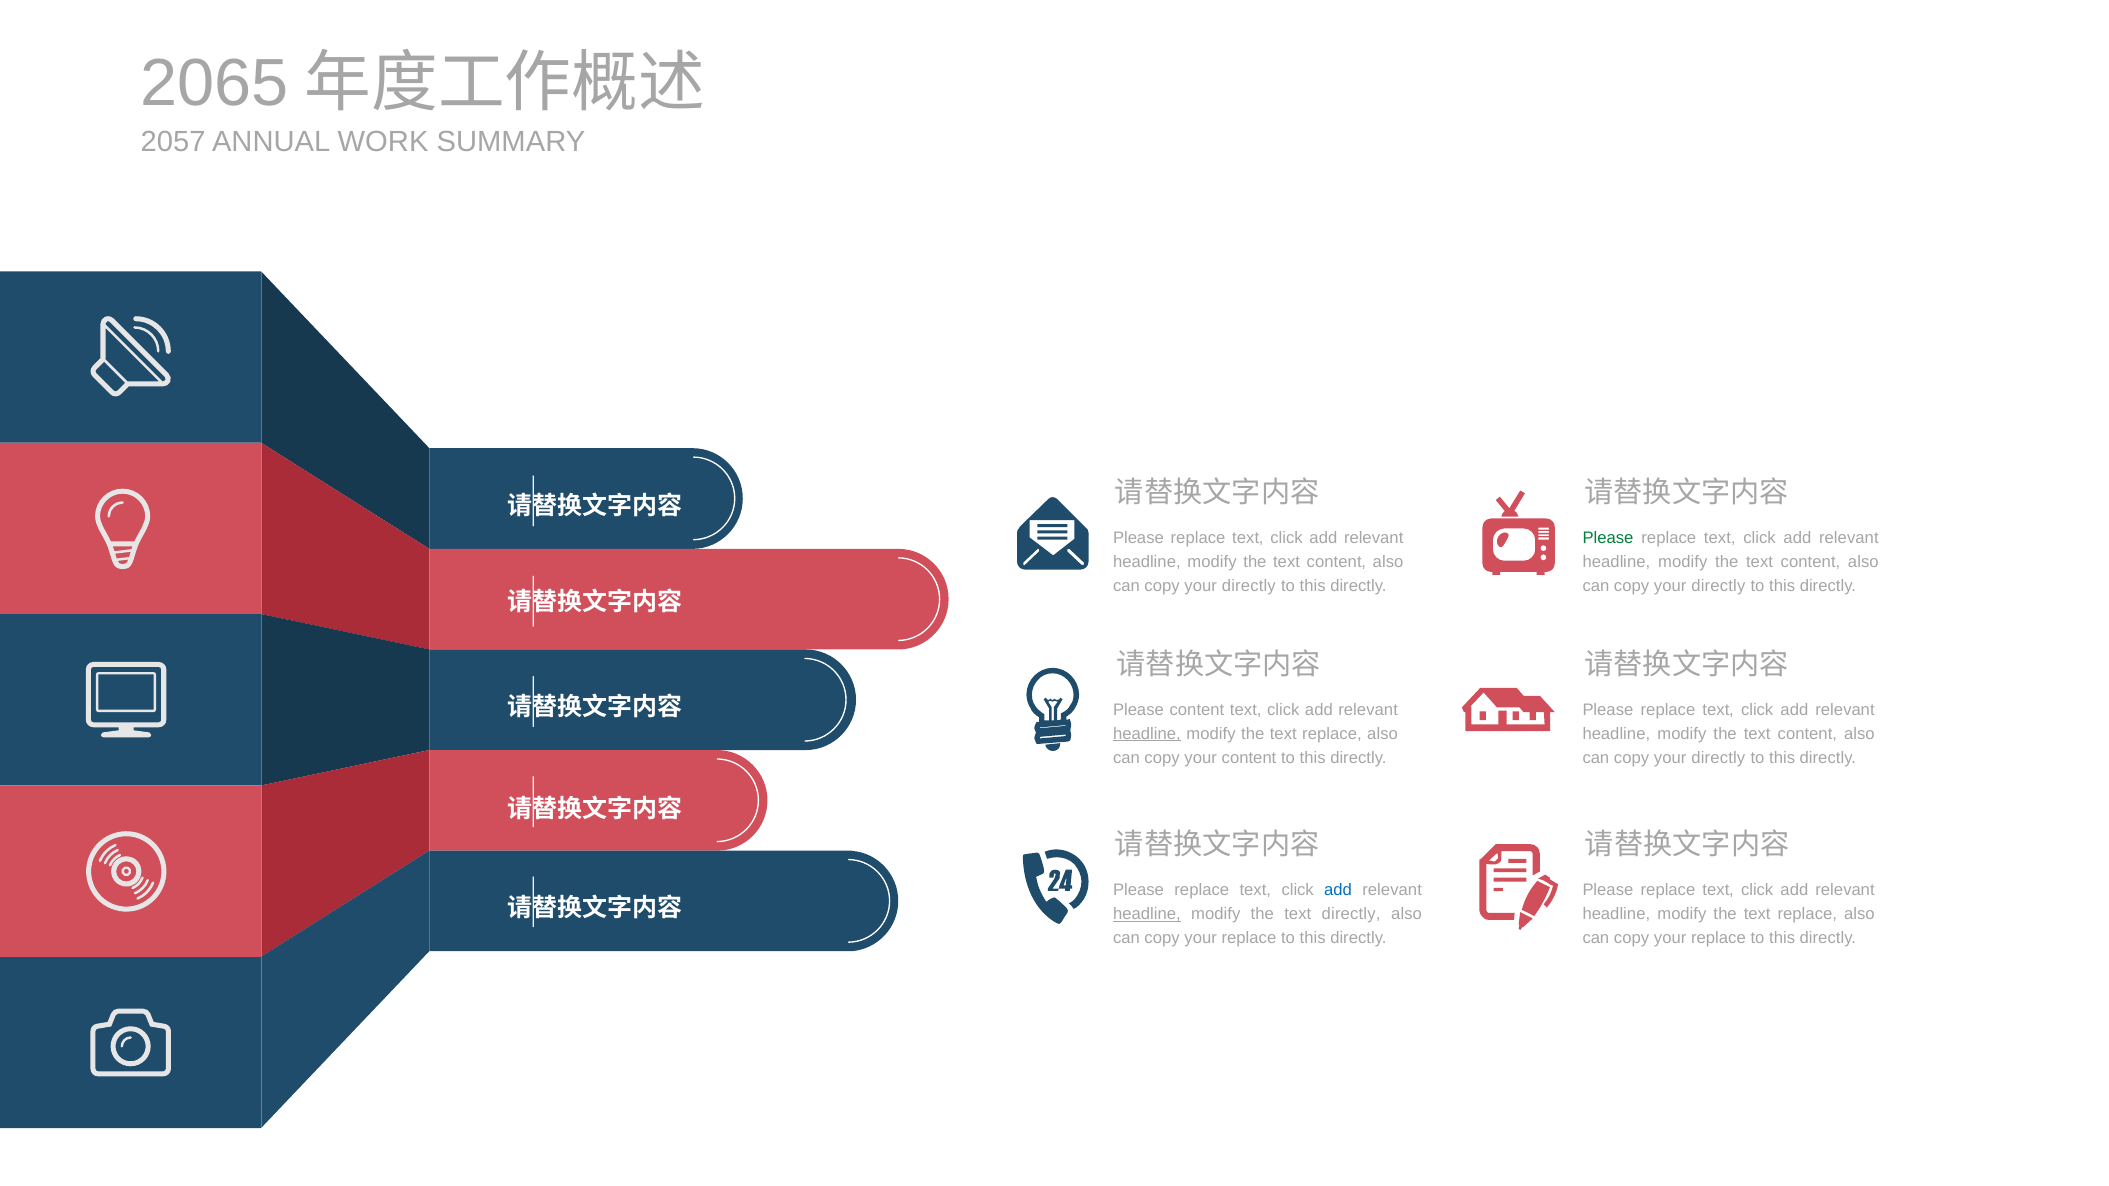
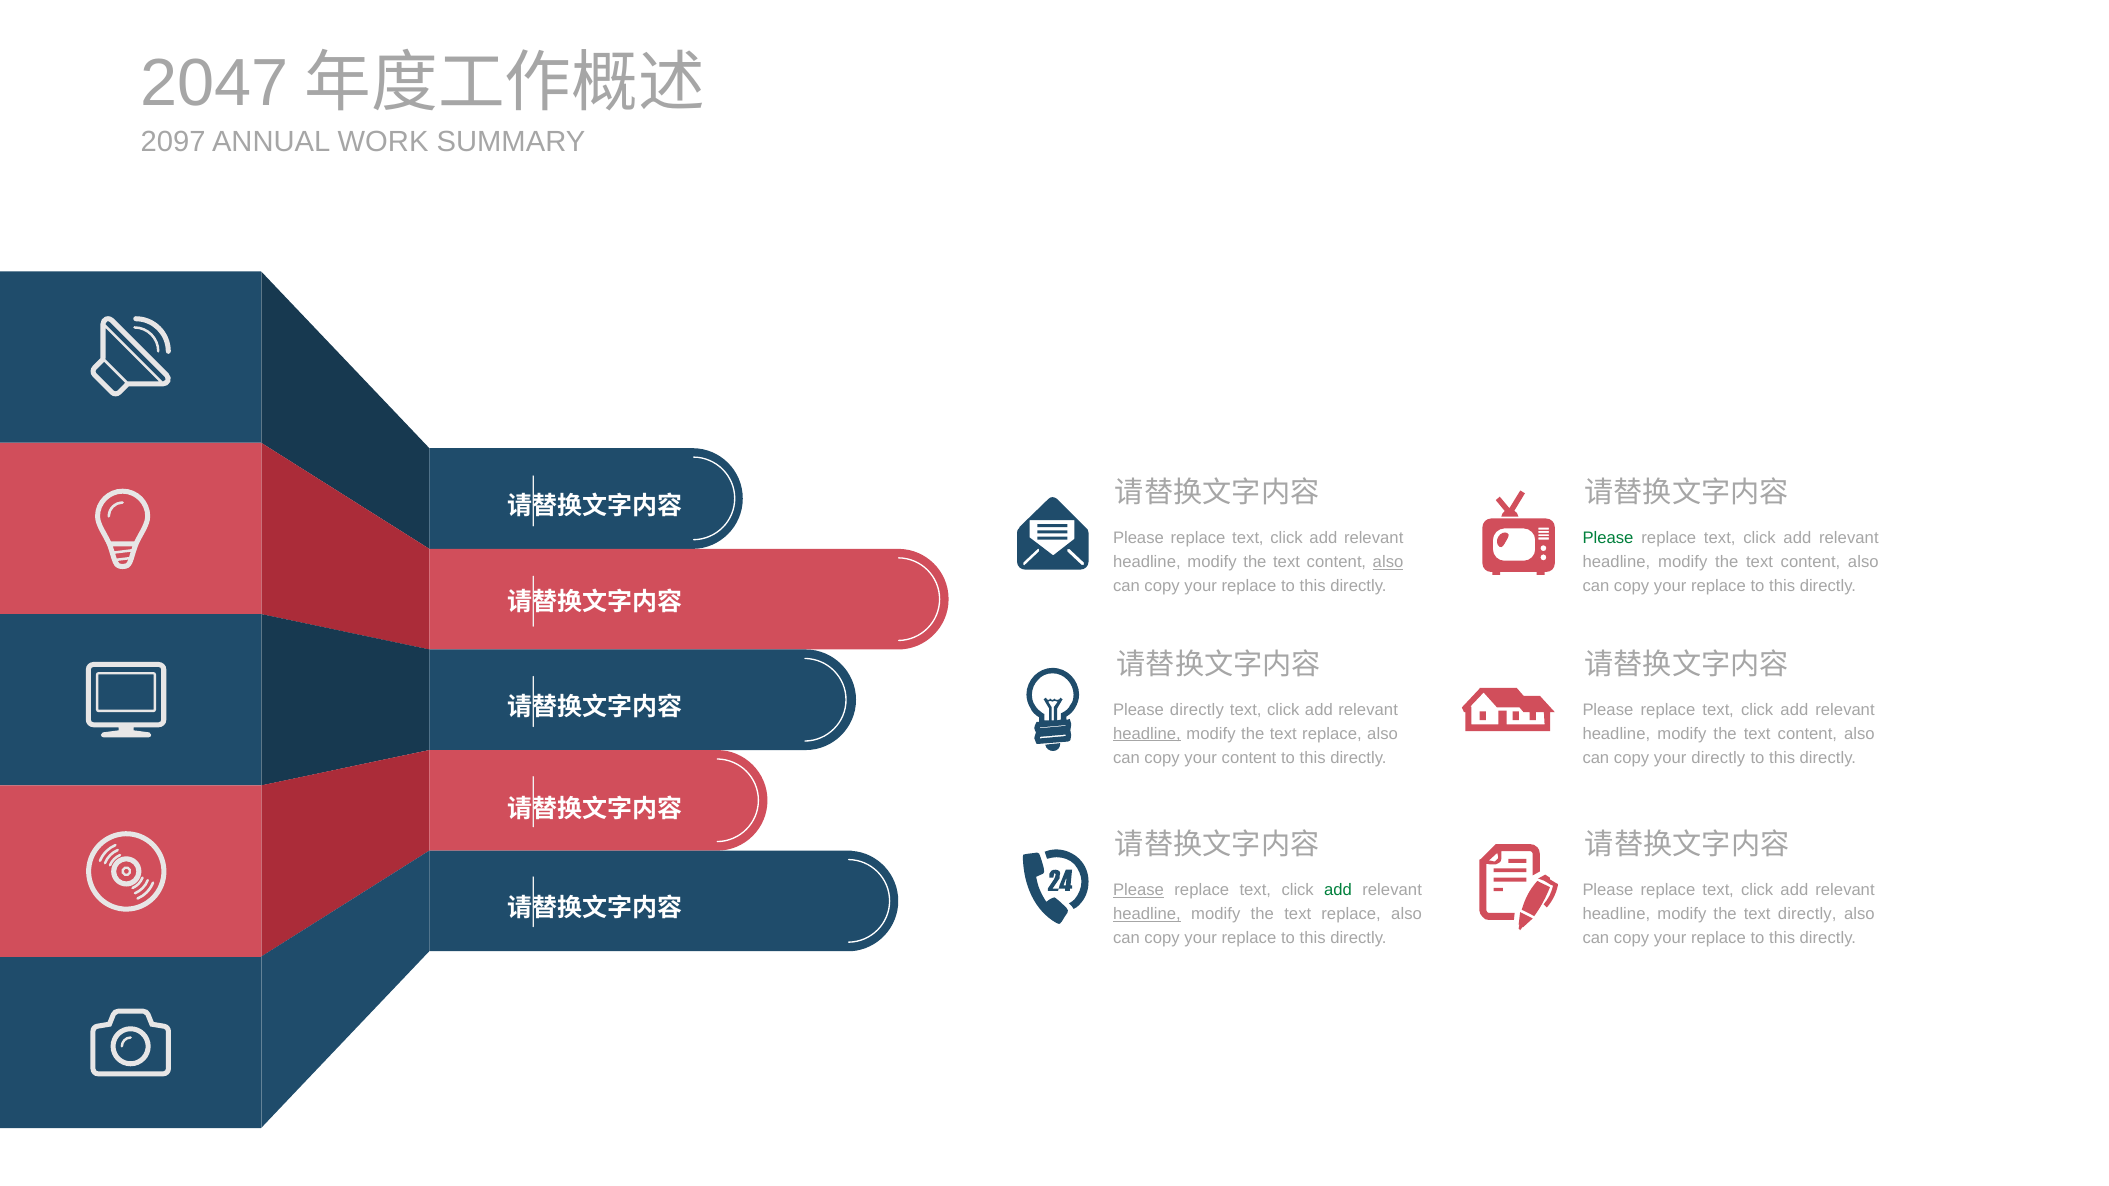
2065: 2065 -> 2047
2057: 2057 -> 2097
also at (1388, 562) underline: none -> present
directly at (1249, 586): directly -> replace
directly at (1718, 586): directly -> replace
Please content: content -> directly
Please at (1139, 890) underline: none -> present
add at (1338, 890) colour: blue -> green
directly at (1351, 914): directly -> replace
replace at (1807, 914): replace -> directly
